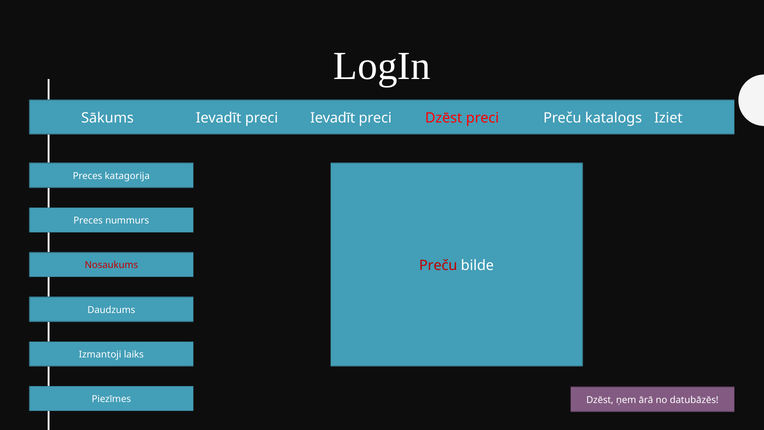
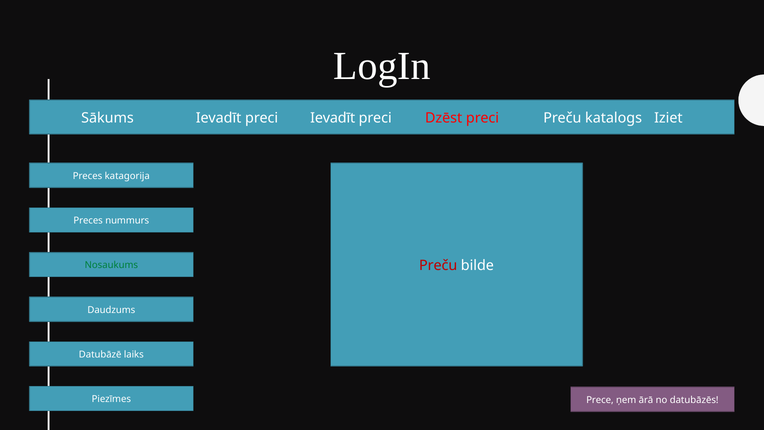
Nosaukums colour: red -> green
Izmantoji: Izmantoji -> Datubāzē
Dzēst at (600, 400): Dzēst -> Prece
